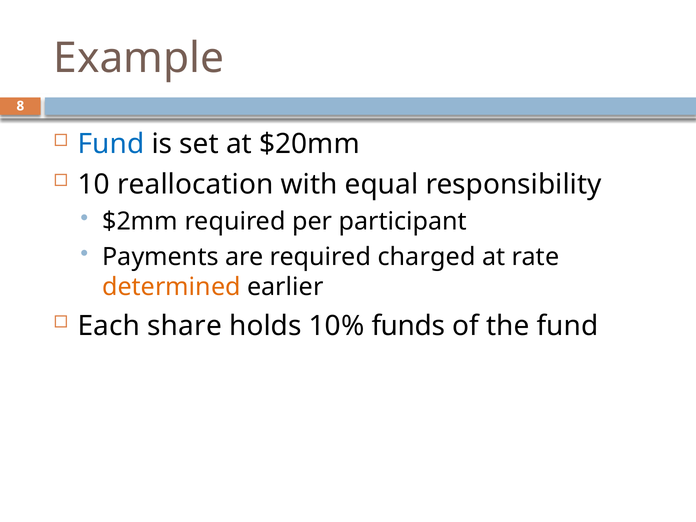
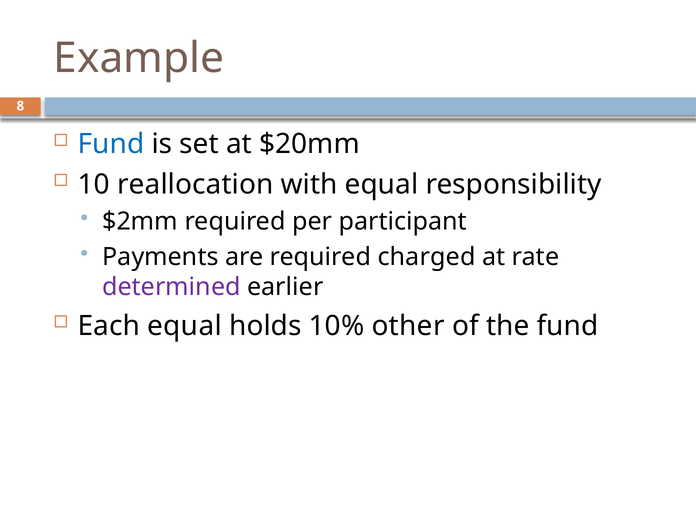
determined colour: orange -> purple
Each share: share -> equal
funds: funds -> other
